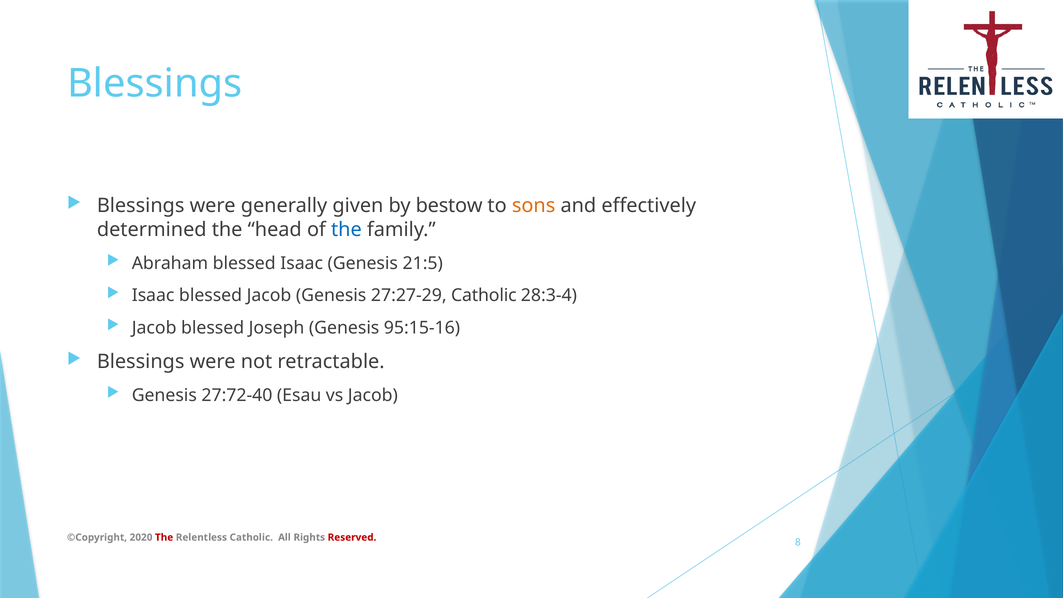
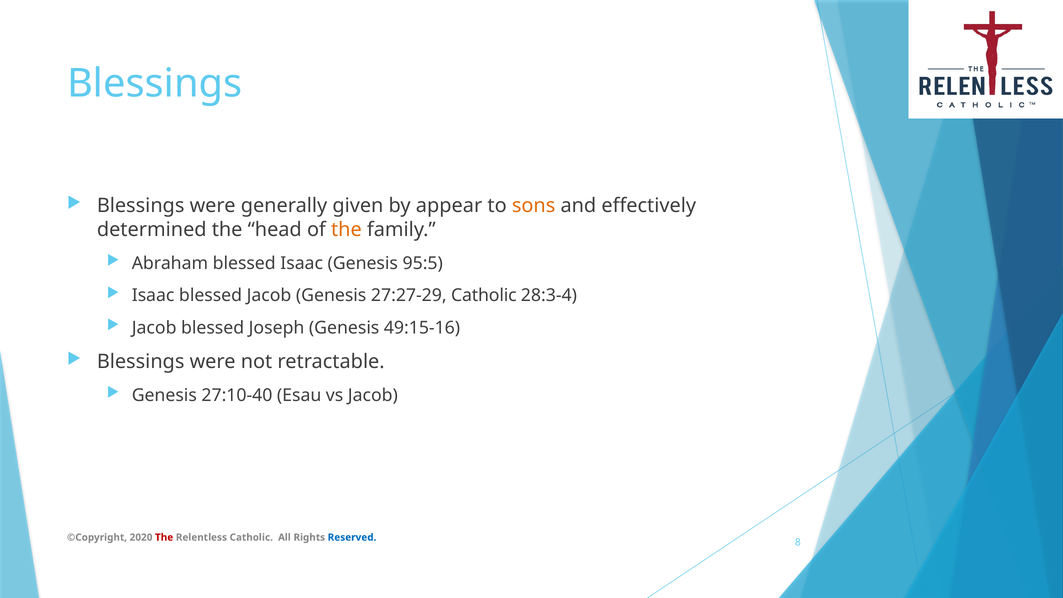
bestow: bestow -> appear
the at (346, 230) colour: blue -> orange
21:5: 21:5 -> 95:5
95:15-16: 95:15-16 -> 49:15-16
27:72-40: 27:72-40 -> 27:10-40
Reserved colour: red -> blue
